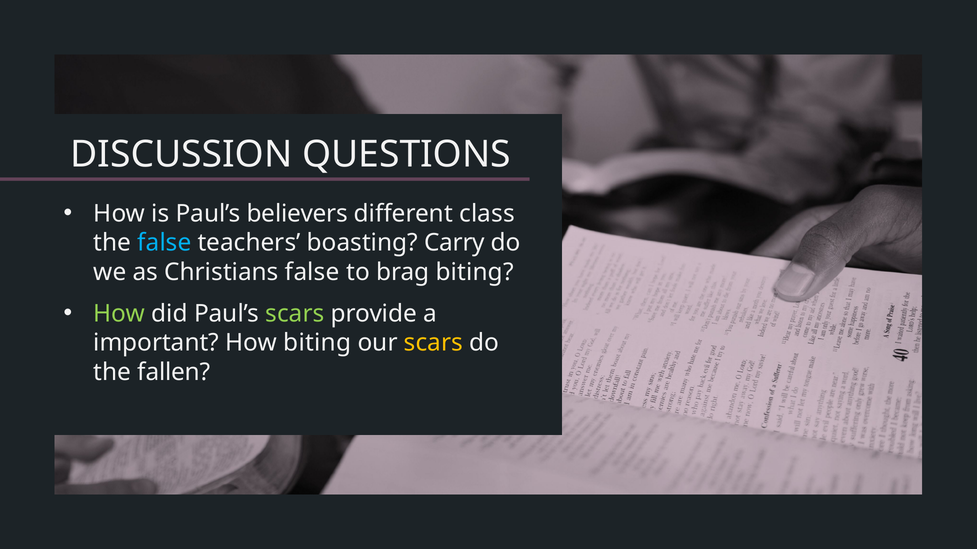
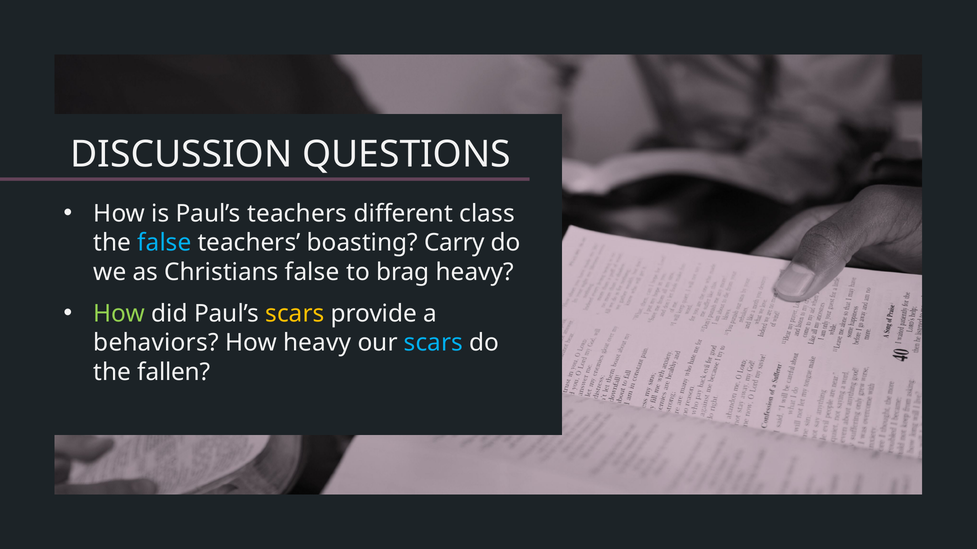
Paul’s believers: believers -> teachers
brag biting: biting -> heavy
scars at (295, 314) colour: light green -> yellow
important: important -> behaviors
How biting: biting -> heavy
scars at (433, 343) colour: yellow -> light blue
